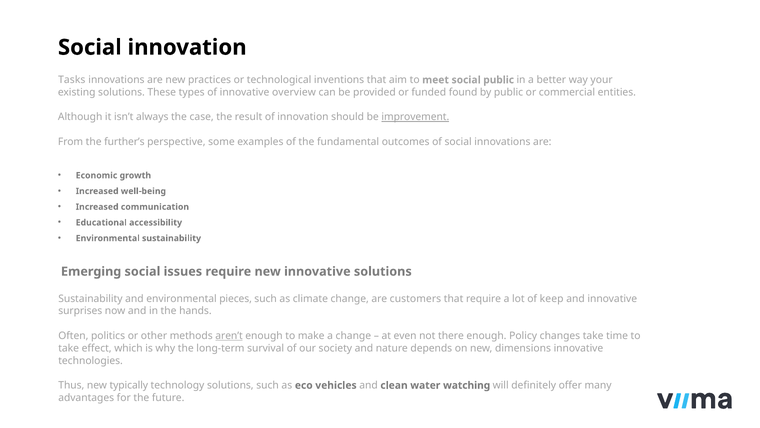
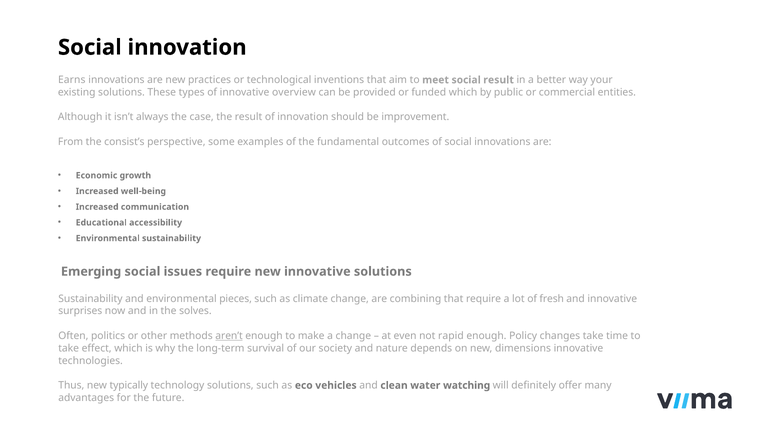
Tasks: Tasks -> Earns
social public: public -> result
funded found: found -> which
improvement underline: present -> none
further’s: further’s -> consist’s
customers: customers -> combining
keep: keep -> fresh
hands: hands -> solves
there: there -> rapid
